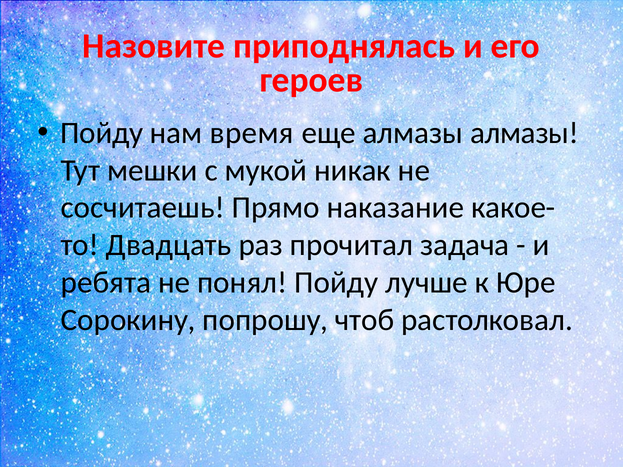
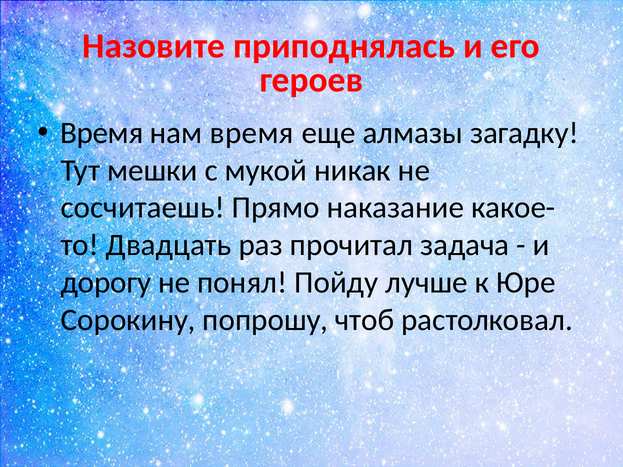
Пойду at (102, 133): Пойду -> Время
алмазы алмазы: алмазы -> загадку
ребята: ребята -> дорогу
